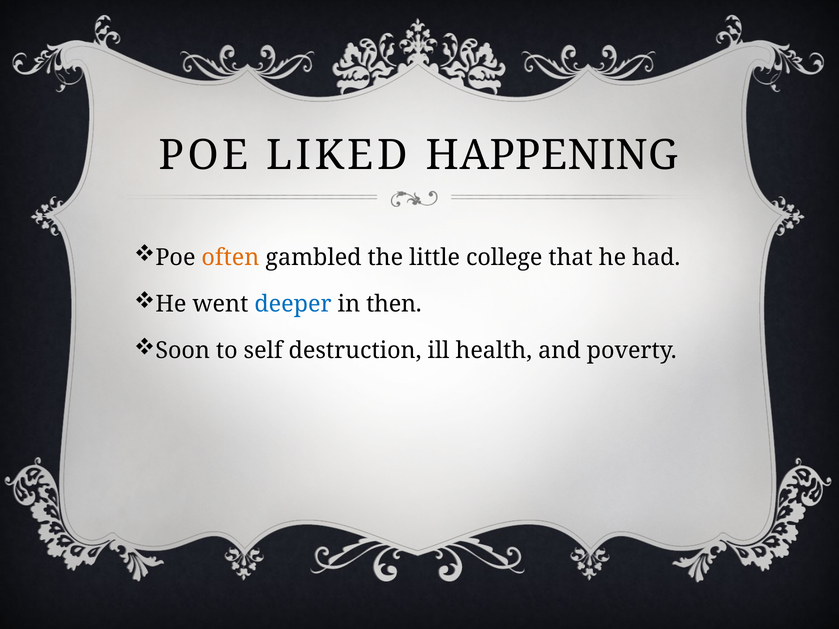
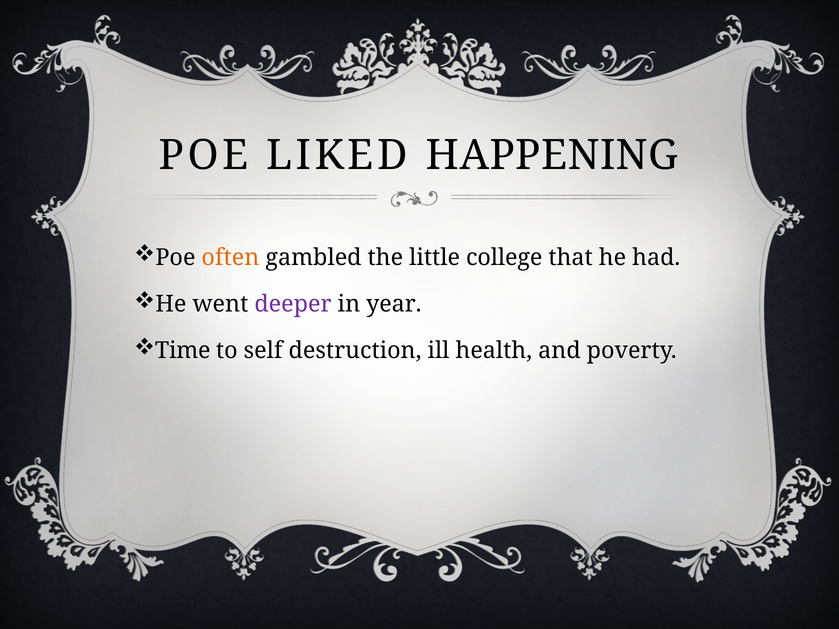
deeper colour: blue -> purple
then: then -> year
Soon: Soon -> Time
